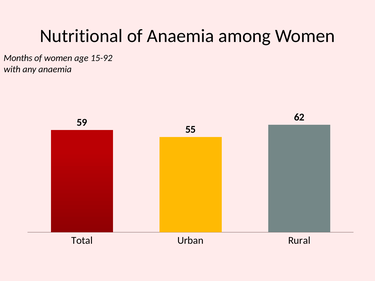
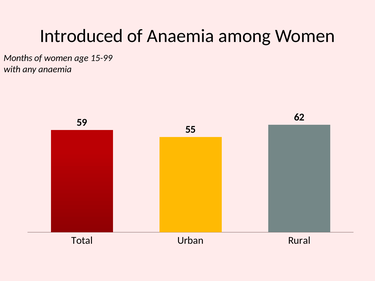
Nutritional: Nutritional -> Introduced
15-92: 15-92 -> 15-99
